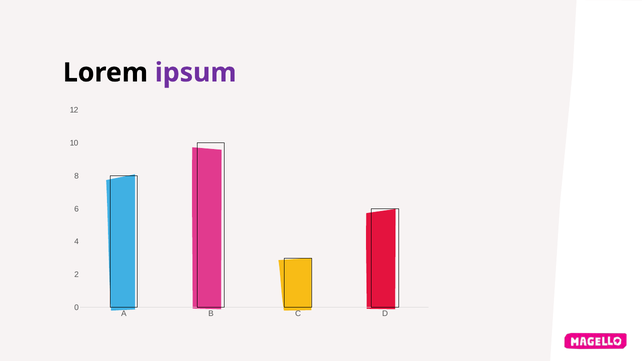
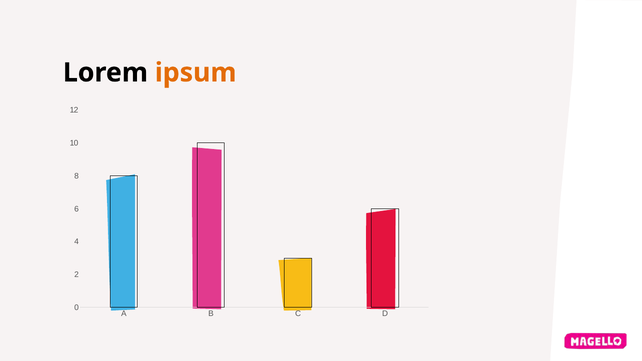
ipsum colour: purple -> orange
